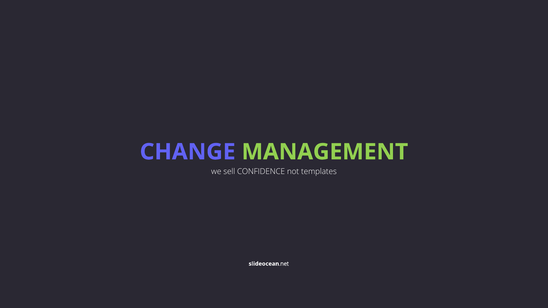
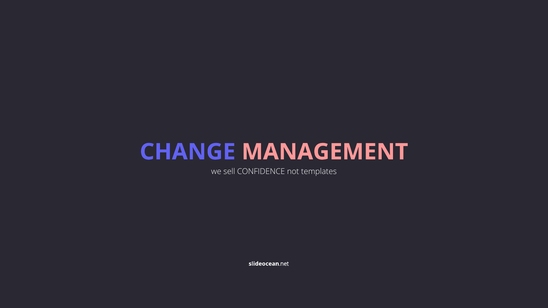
MANAGEMENT colour: light green -> pink
